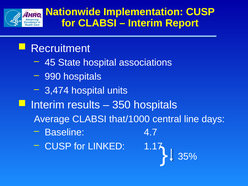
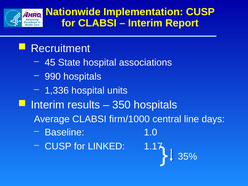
3,474: 3,474 -> 1,336
that/1000: that/1000 -> firm/1000
4.7: 4.7 -> 1.0
